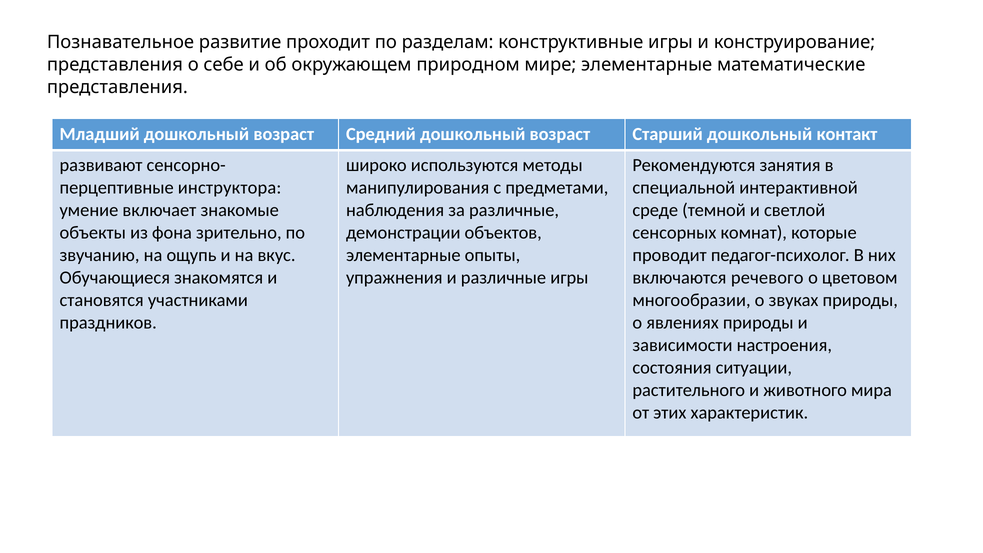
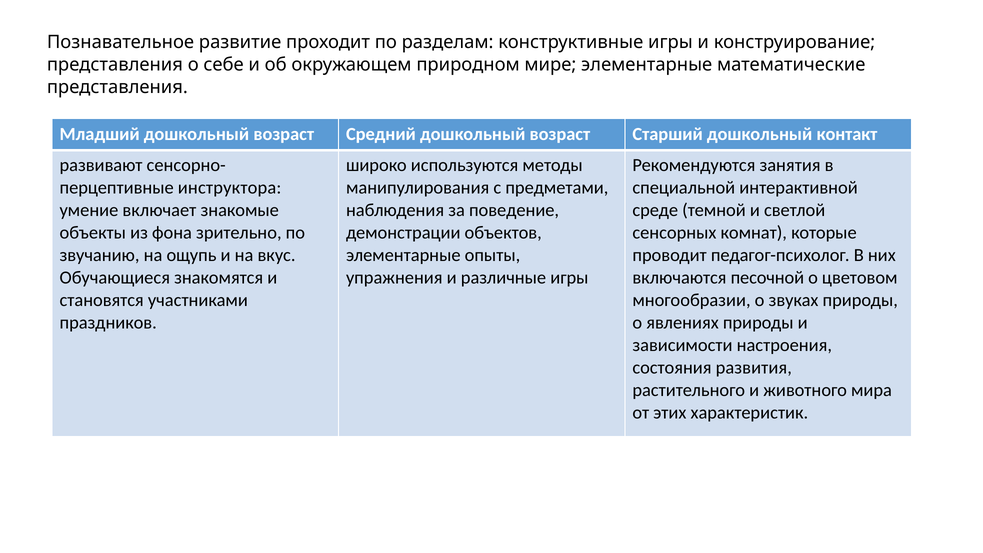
за различные: различные -> поведение
речевого: речевого -> песочной
ситуации: ситуации -> развития
